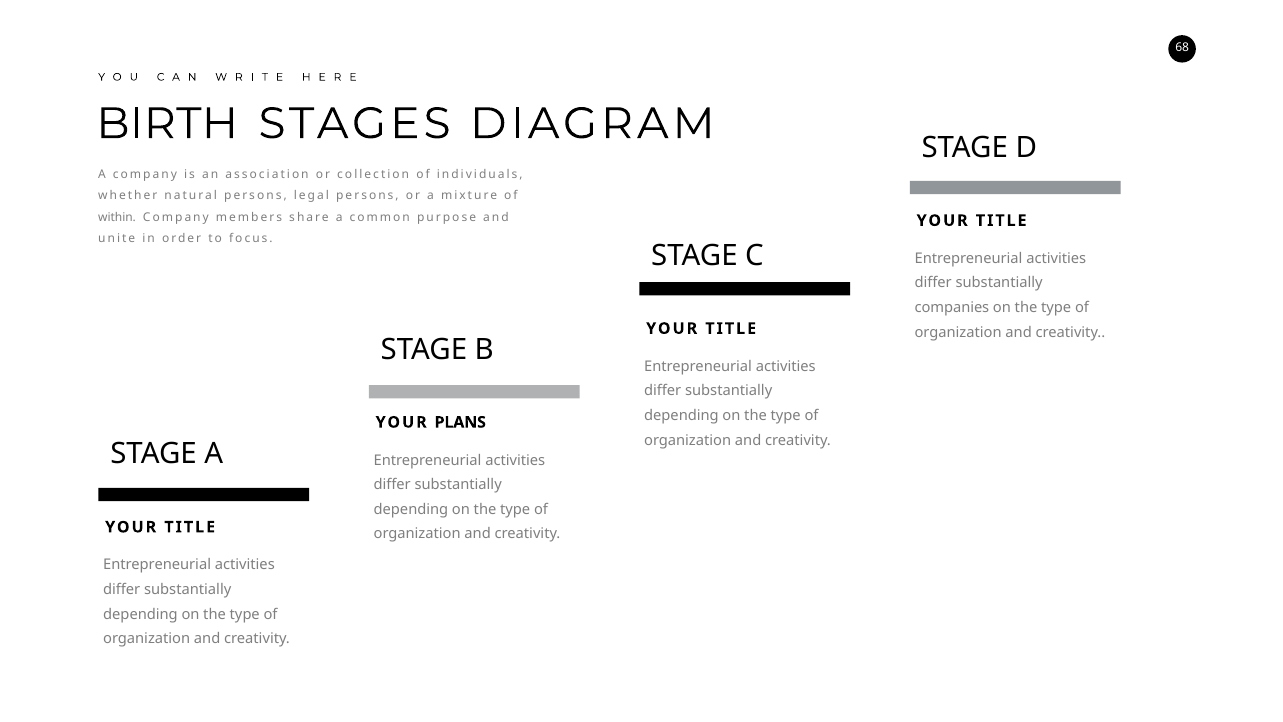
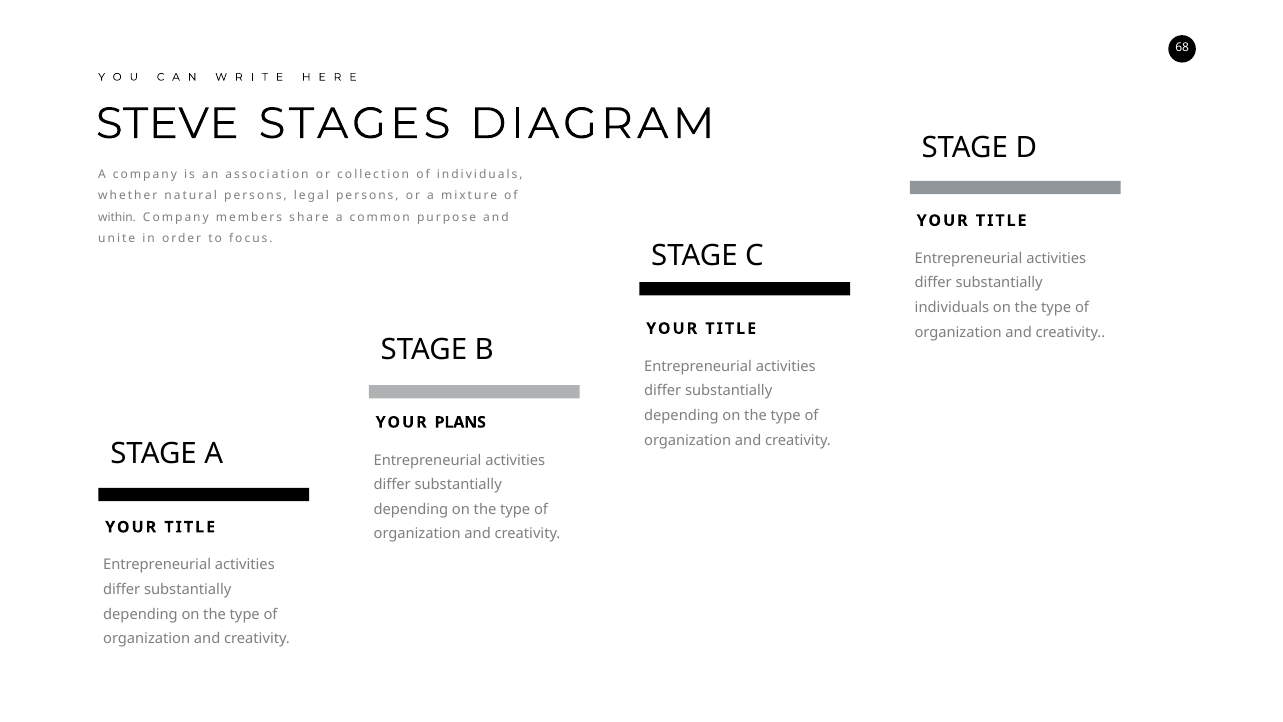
BIRTH: BIRTH -> STEVE
companies at (952, 308): companies -> individuals
